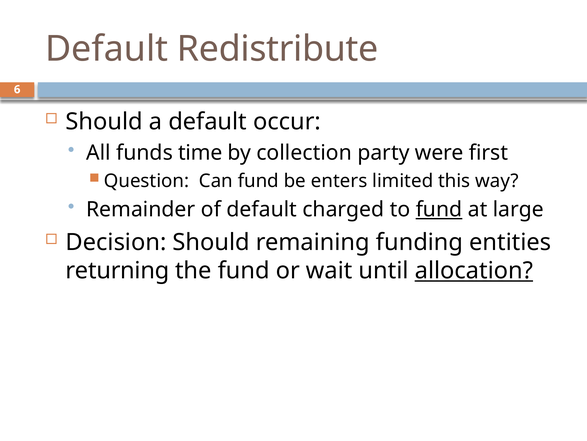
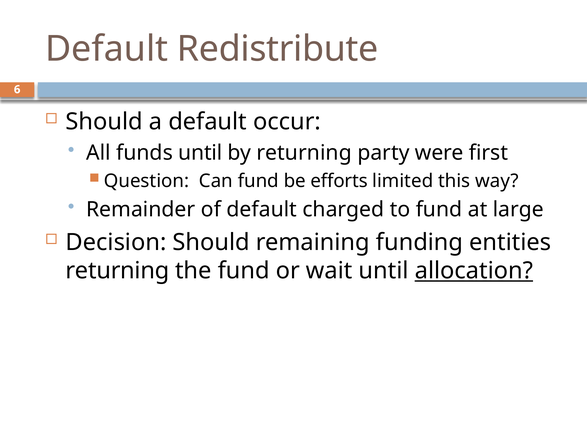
funds time: time -> until
by collection: collection -> returning
enters: enters -> efforts
fund at (439, 209) underline: present -> none
